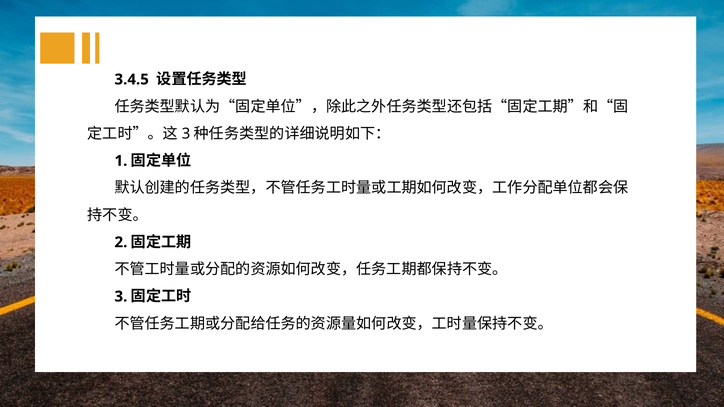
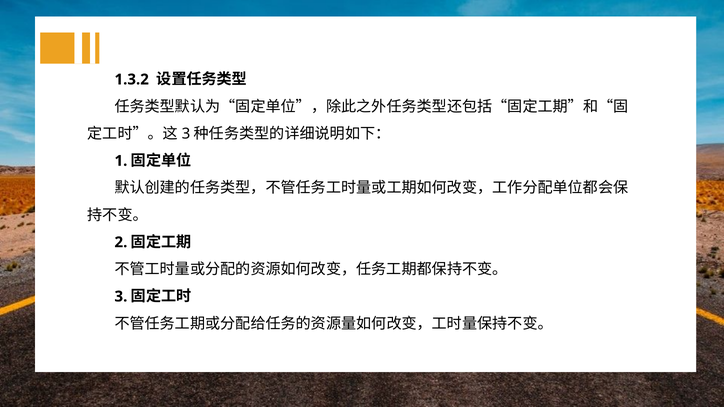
3.4.5: 3.4.5 -> 1.3.2
